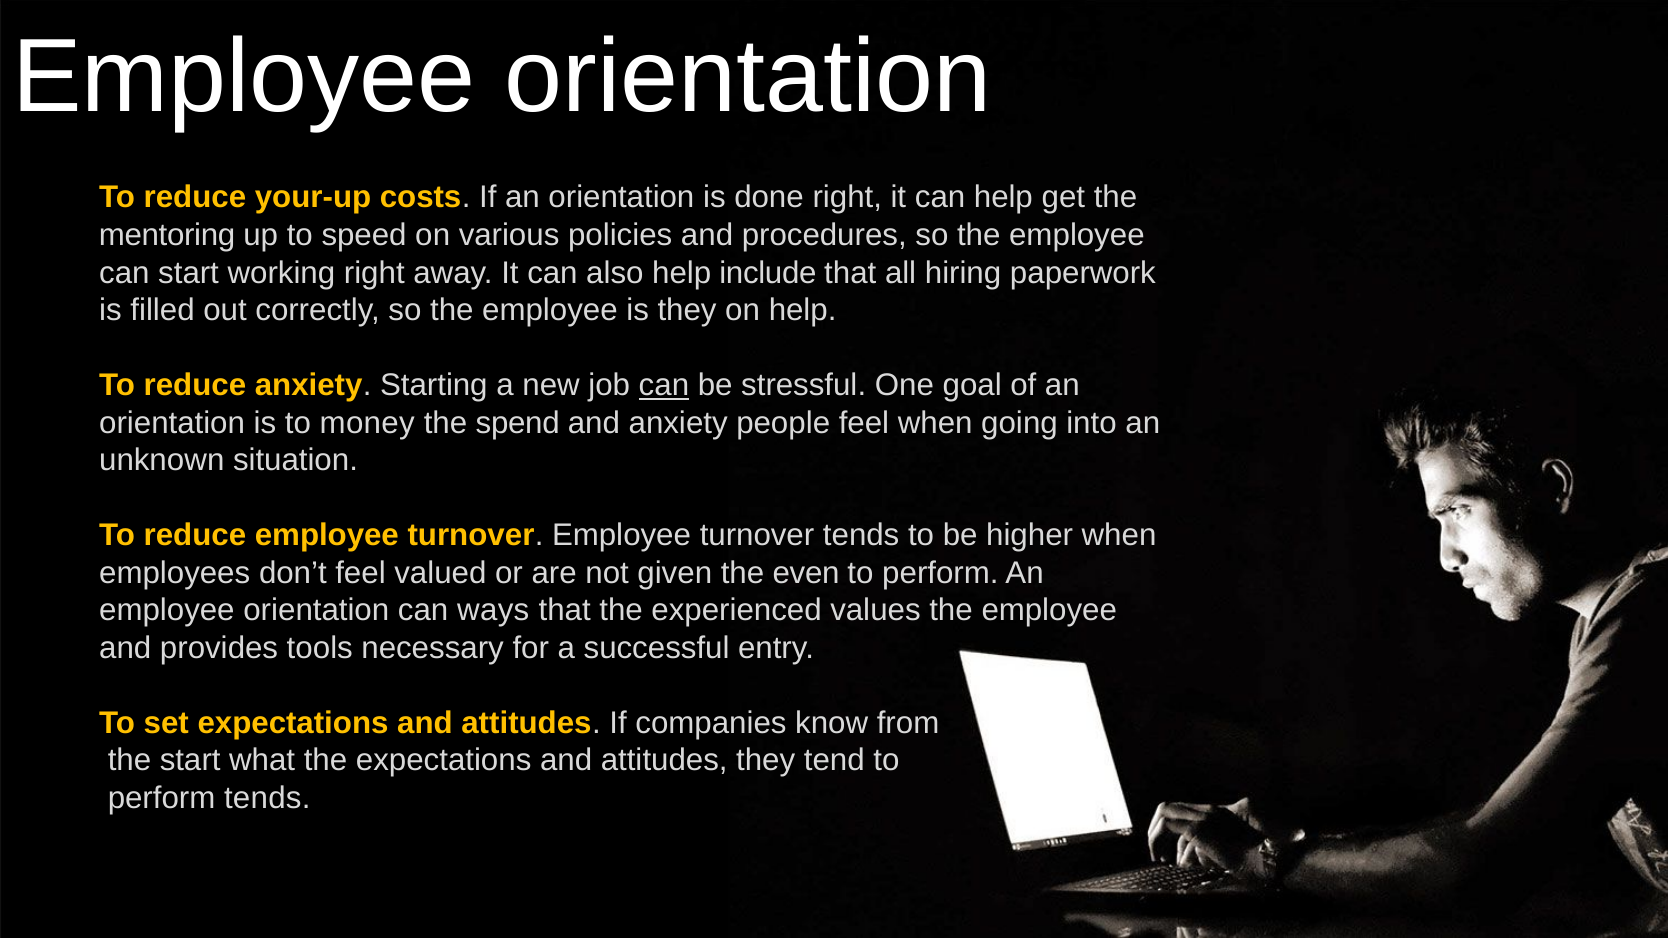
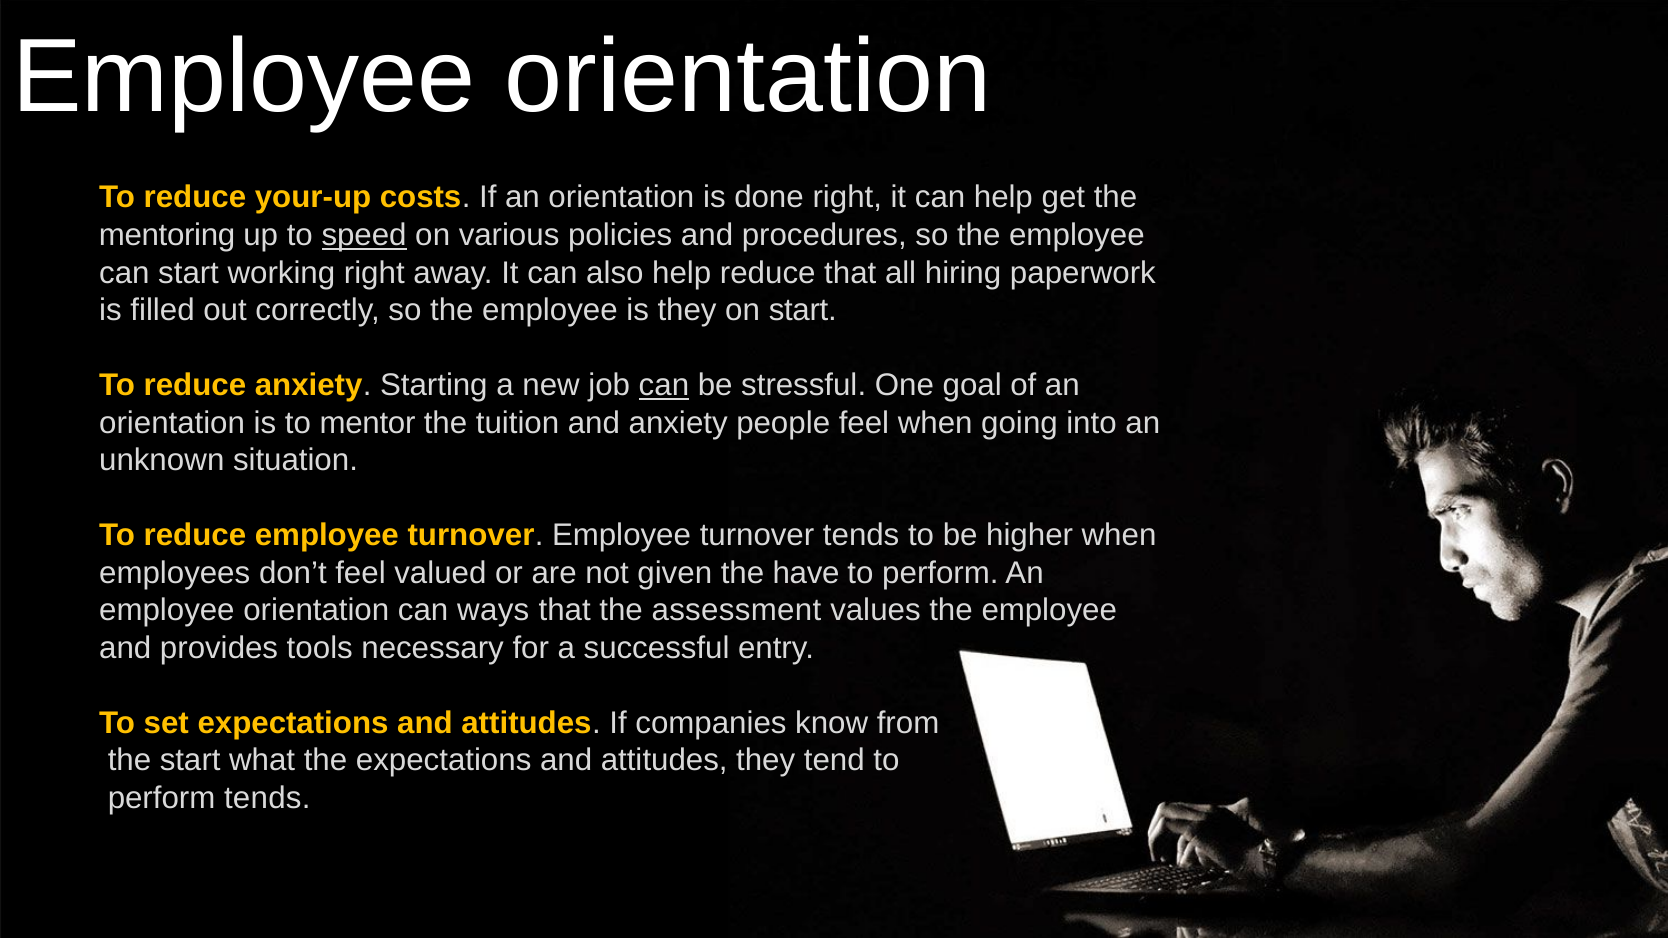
speed underline: none -> present
help include: include -> reduce
on help: help -> start
money: money -> mentor
spend: spend -> tuition
even: even -> have
experienced: experienced -> assessment
